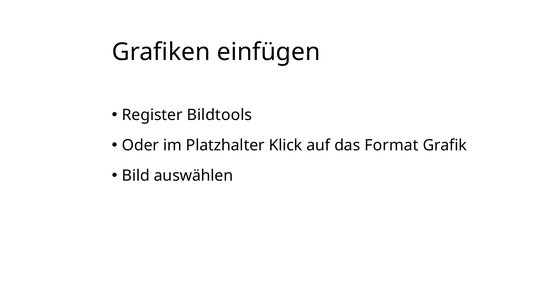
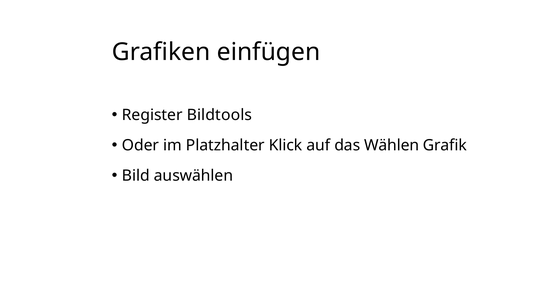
Format: Format -> Wählen
